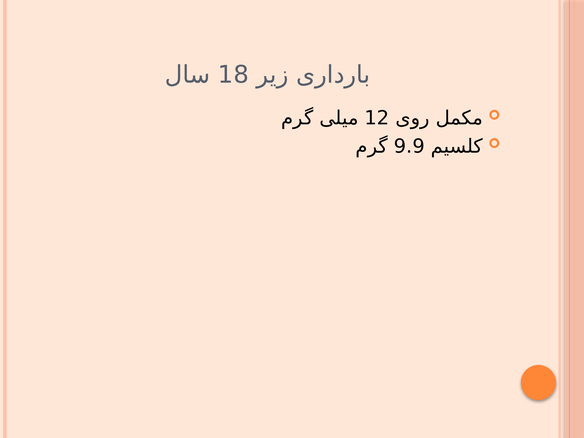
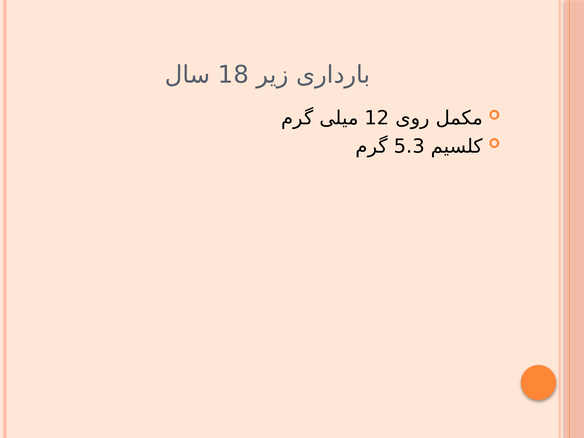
9.9: 9.9 -> 5.3
